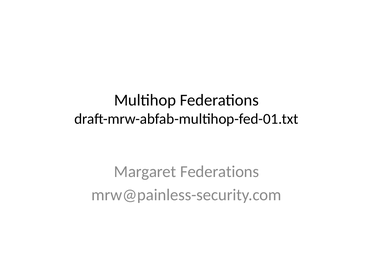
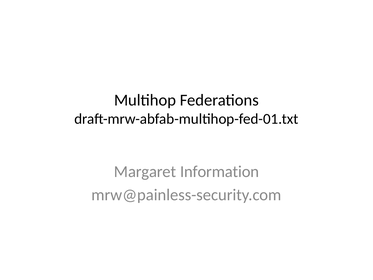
Margaret Federations: Federations -> Information
